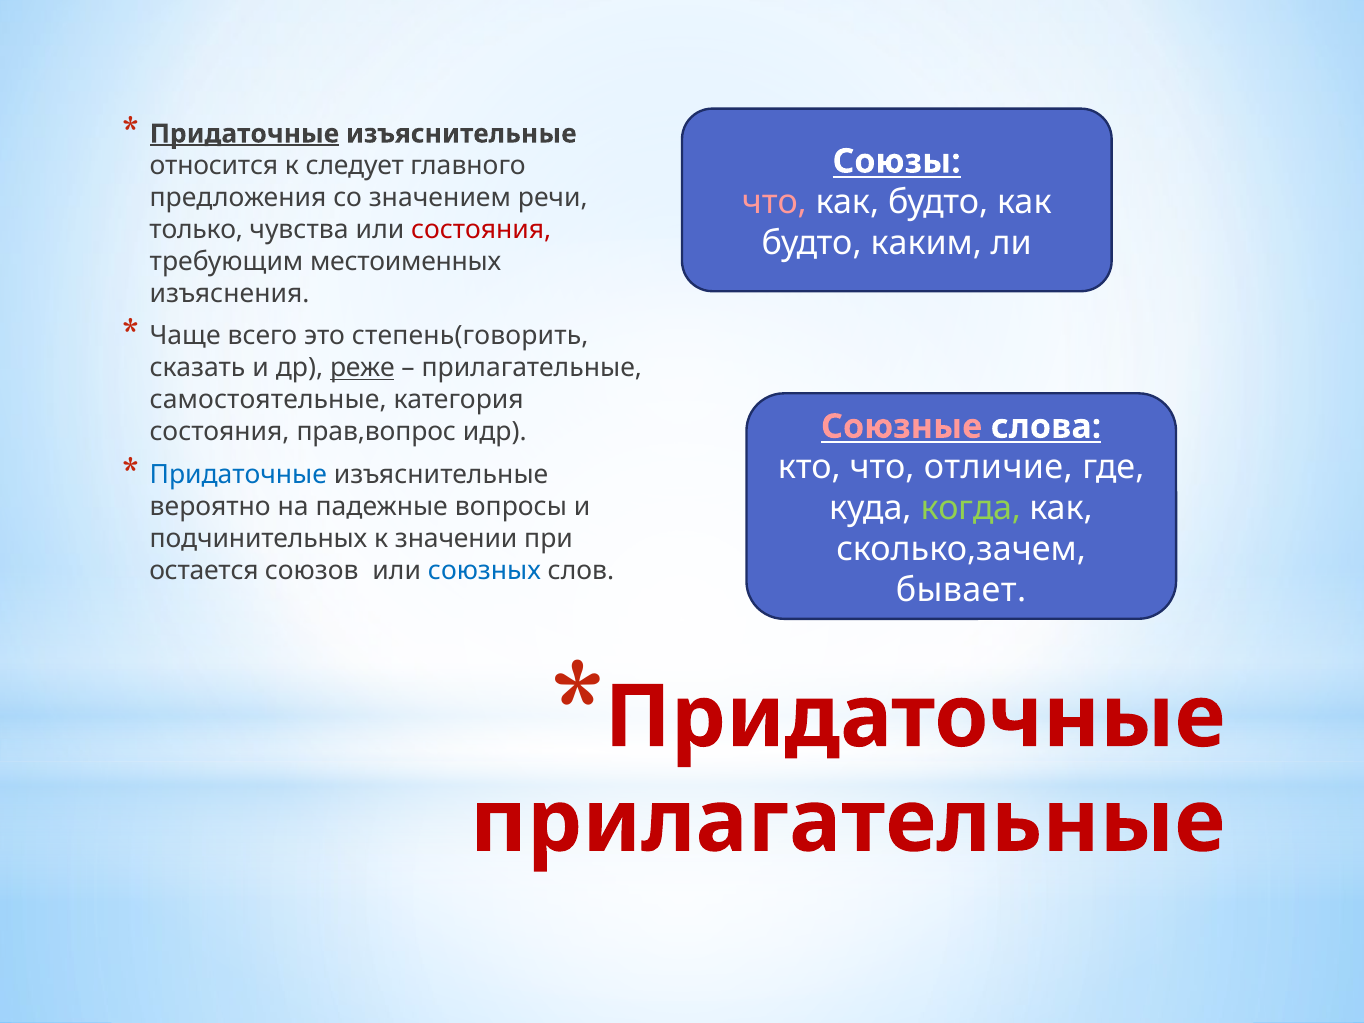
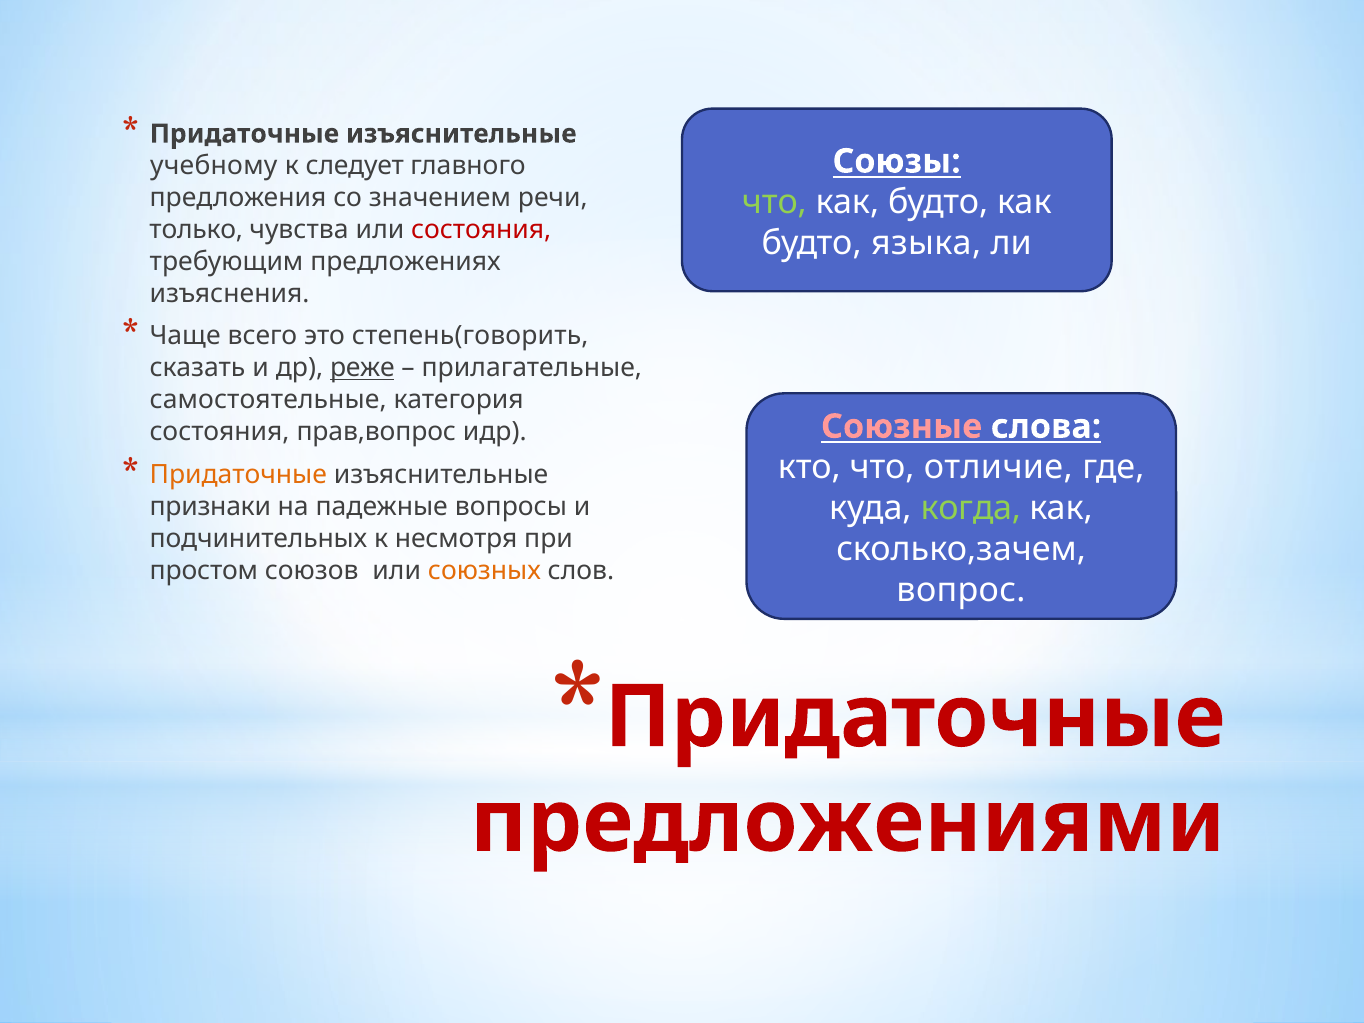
Придаточные at (244, 134) underline: present -> none
относится: относится -> учебному
что at (774, 202) colour: pink -> light green
каким: каким -> языка
местоименных: местоименных -> предложениях
Придаточные at (238, 475) colour: blue -> orange
вероятно: вероятно -> признаки
значении: значении -> несмотря
остается: остается -> простом
союзных colour: blue -> orange
бывает: бывает -> вопрос
прилагательные at (848, 822): прилагательные -> предложениями
